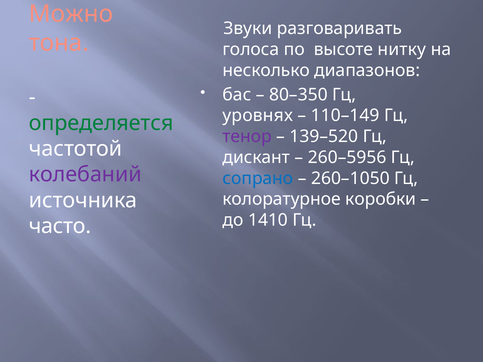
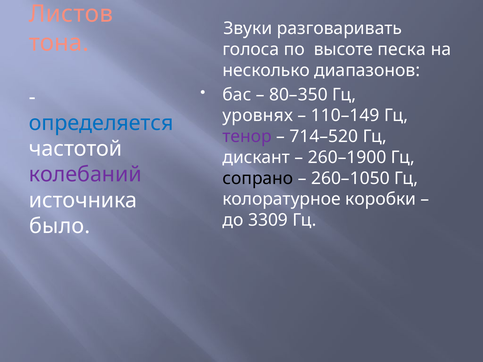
Можно: Можно -> Листов
нитку: нитку -> песка
определяется colour: green -> blue
139–520: 139–520 -> 714–520
260–5956: 260–5956 -> 260–1900
сопрано colour: blue -> black
1410: 1410 -> 3309
часто: часто -> было
